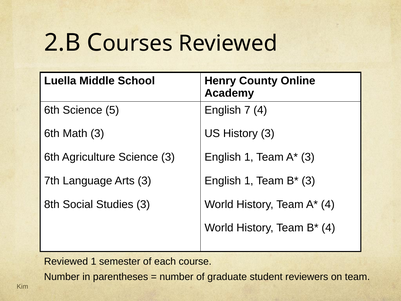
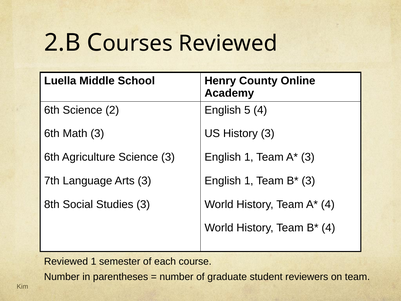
5: 5 -> 2
7: 7 -> 5
